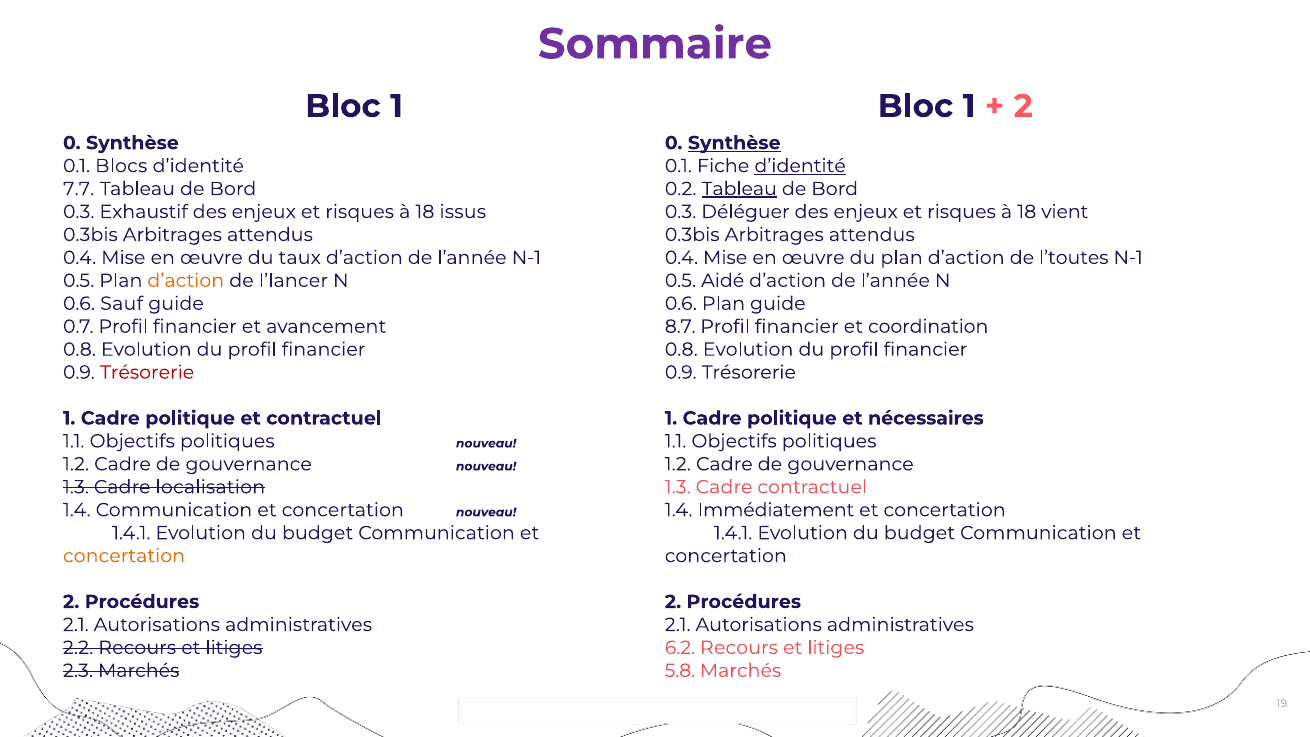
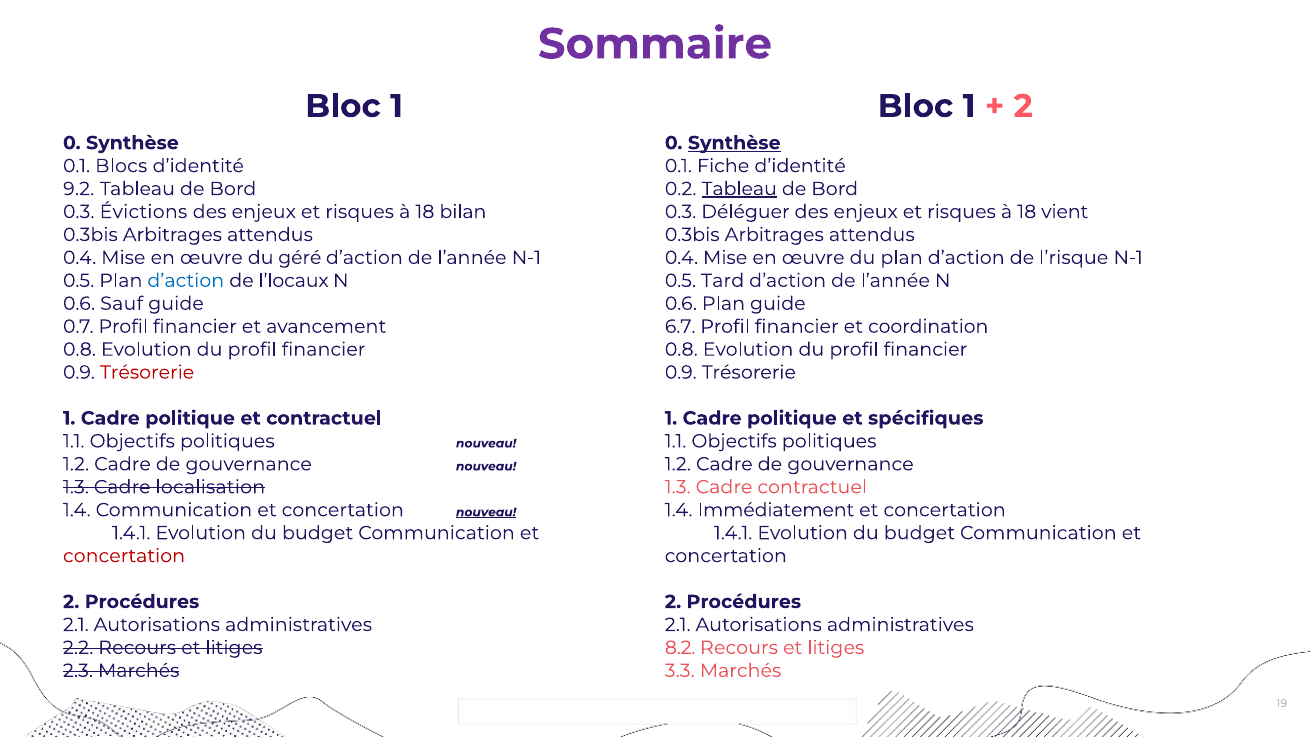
d’identité at (800, 166) underline: present -> none
7.7: 7.7 -> 9.2
Exhaustif: Exhaustif -> Évictions
issus: issus -> bilan
taux: taux -> géré
l’toutes: l’toutes -> l’risque
d’action at (186, 281) colour: orange -> blue
l’lancer: l’lancer -> l’locaux
Aidé: Aidé -> Tard
8.7: 8.7 -> 6.7
nécessaires: nécessaires -> spécifiques
nouveau at (486, 512) underline: none -> present
concertation at (124, 556) colour: orange -> red
6.2: 6.2 -> 8.2
5.8: 5.8 -> 3.3
